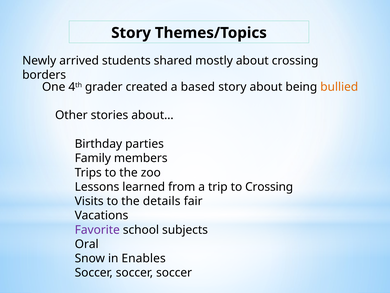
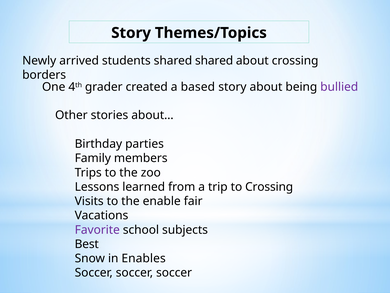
shared mostly: mostly -> shared
bullied colour: orange -> purple
details: details -> enable
Oral: Oral -> Best
